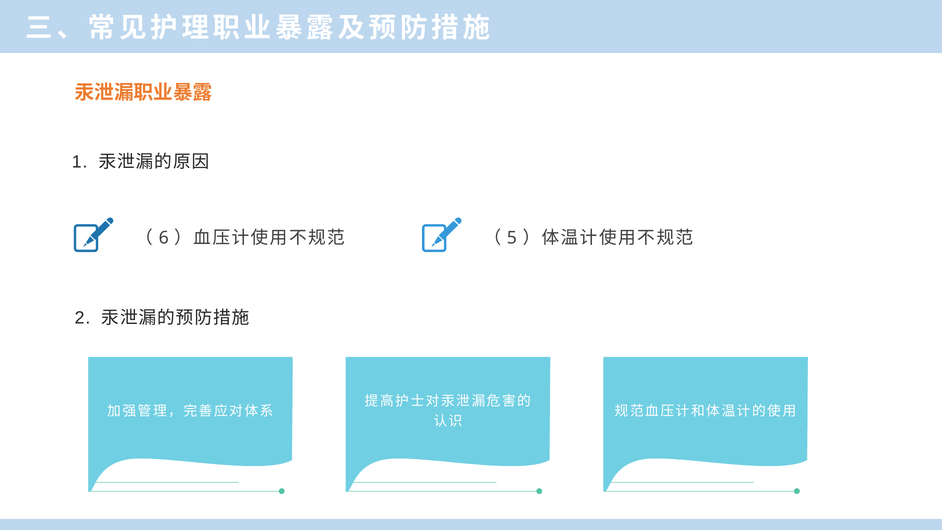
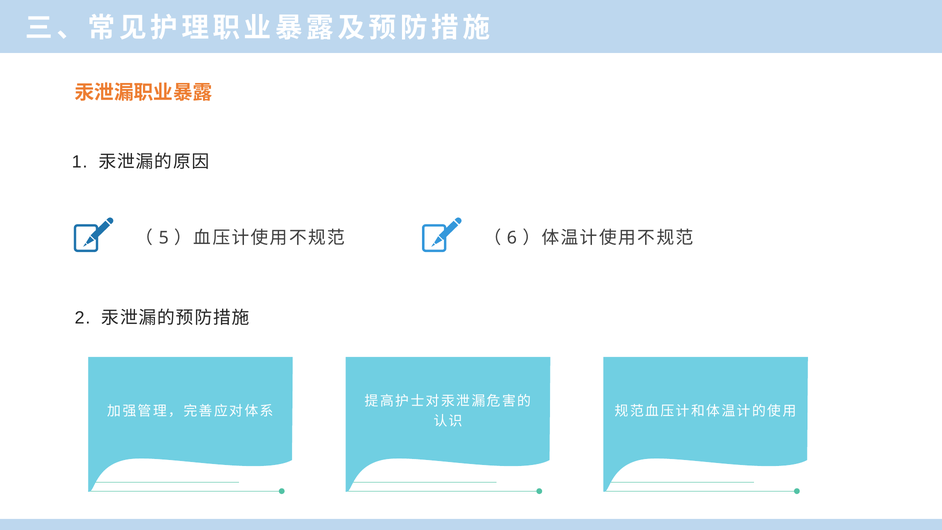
6: 6 -> 5
5: 5 -> 6
